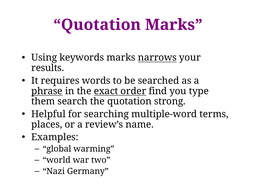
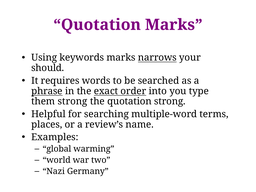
results: results -> should
find: find -> into
them search: search -> strong
